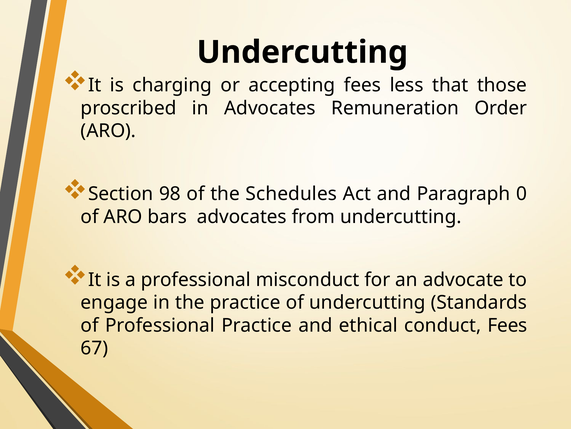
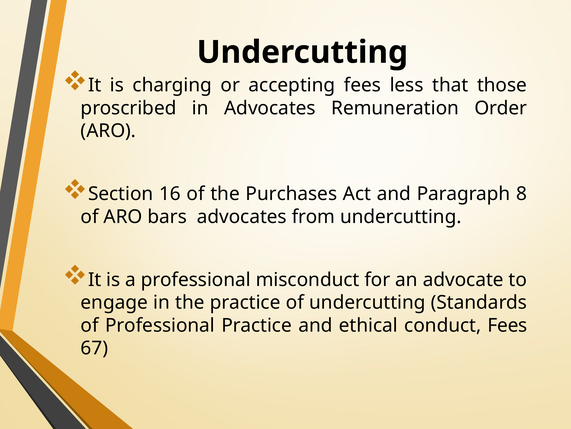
98: 98 -> 16
Schedules: Schedules -> Purchases
0: 0 -> 8
